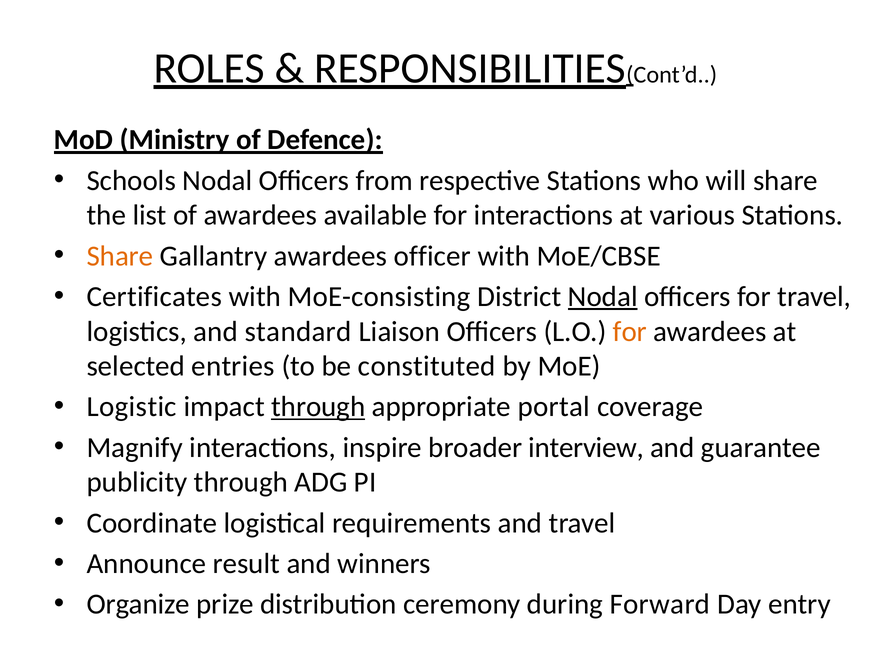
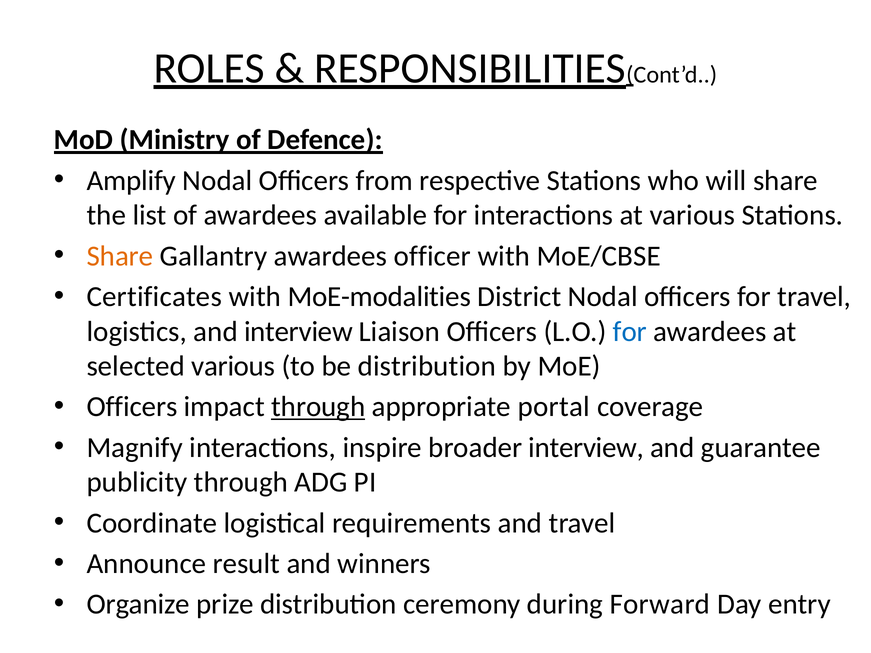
Schools: Schools -> Amplify
MoE-consisting: MoE-consisting -> MoE-modalities
Nodal at (603, 297) underline: present -> none
and standard: standard -> interview
for at (630, 332) colour: orange -> blue
selected entries: entries -> various
be constituted: constituted -> distribution
Logistic at (132, 407): Logistic -> Officers
